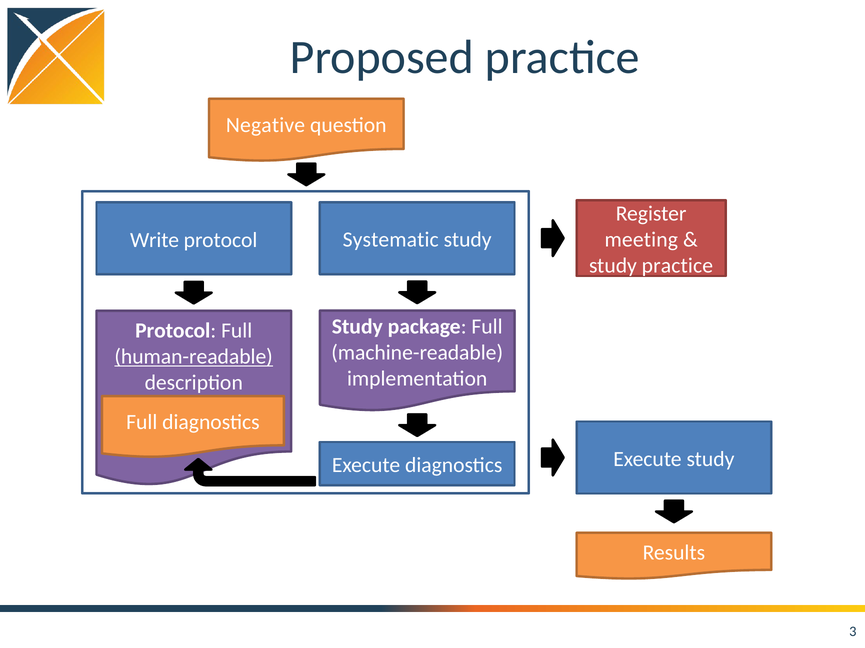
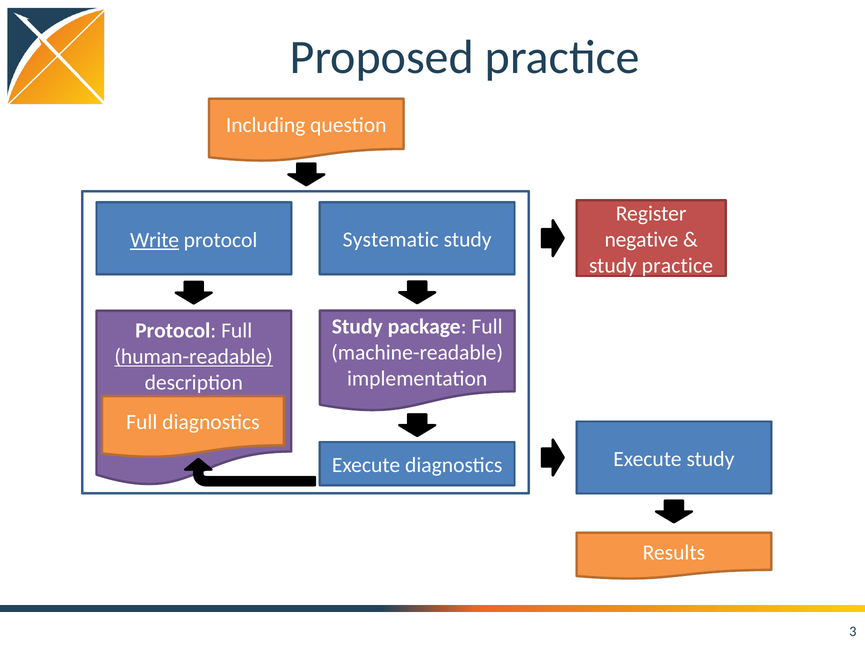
Negative: Negative -> Including
meeting: meeting -> negative
Write underline: none -> present
